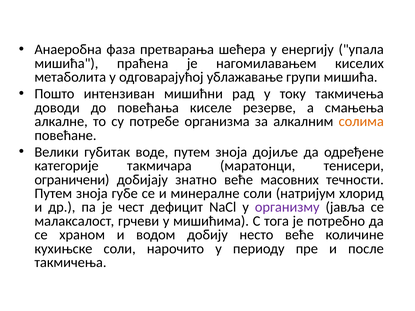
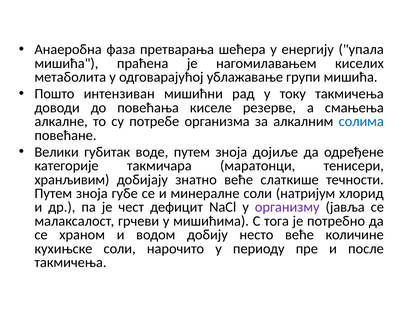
солима colour: orange -> blue
ограничени: ограничени -> хранљивим
масовних: масовних -> слаткише
